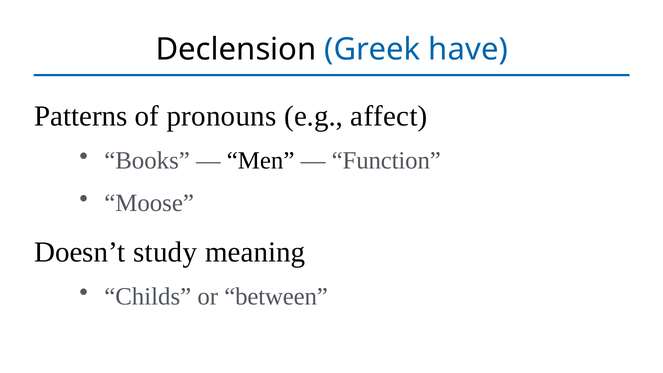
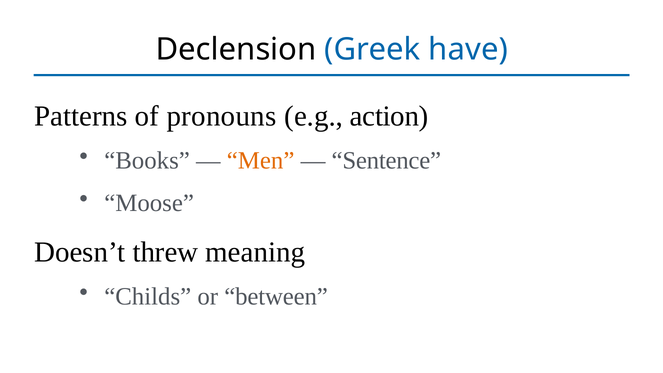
affect: affect -> action
Men colour: black -> orange
Function: Function -> Sentence
study: study -> threw
